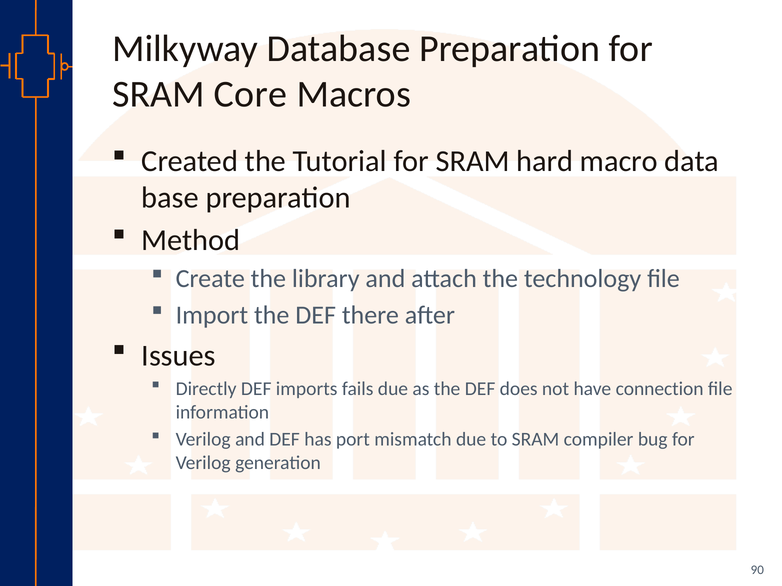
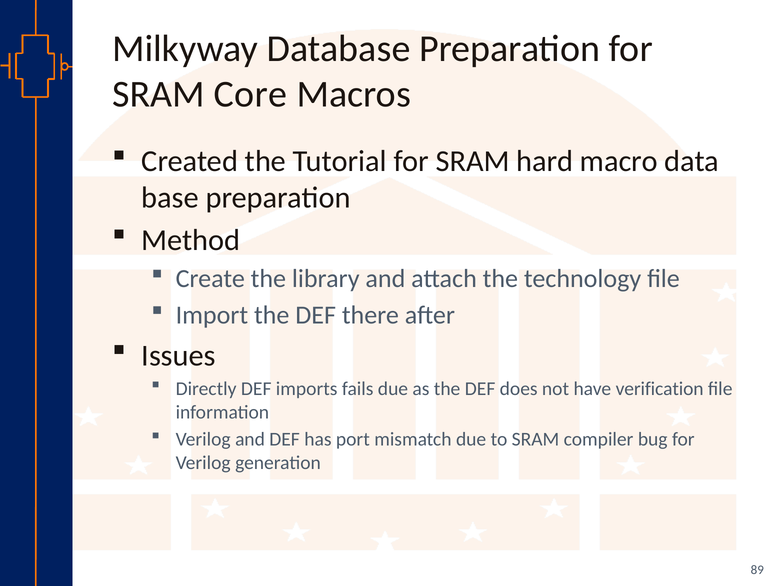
connection: connection -> verification
90: 90 -> 89
